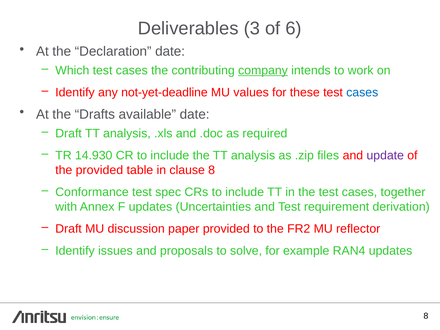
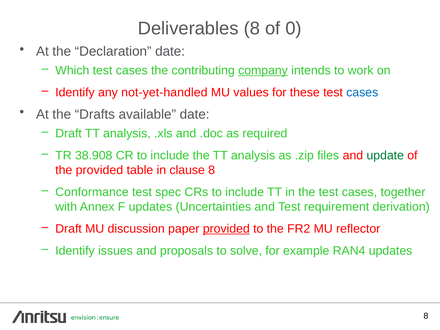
Deliverables 3: 3 -> 8
6: 6 -> 0
not-yet-deadline: not-yet-deadline -> not-yet-handled
14.930: 14.930 -> 38.908
update colour: purple -> green
provided at (226, 229) underline: none -> present
